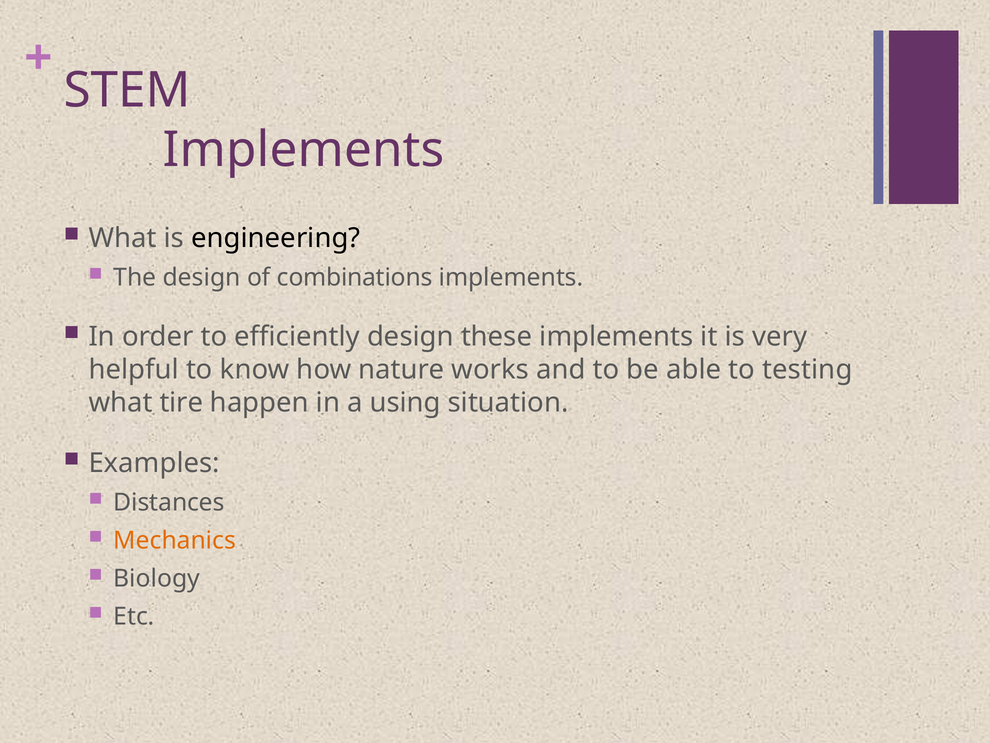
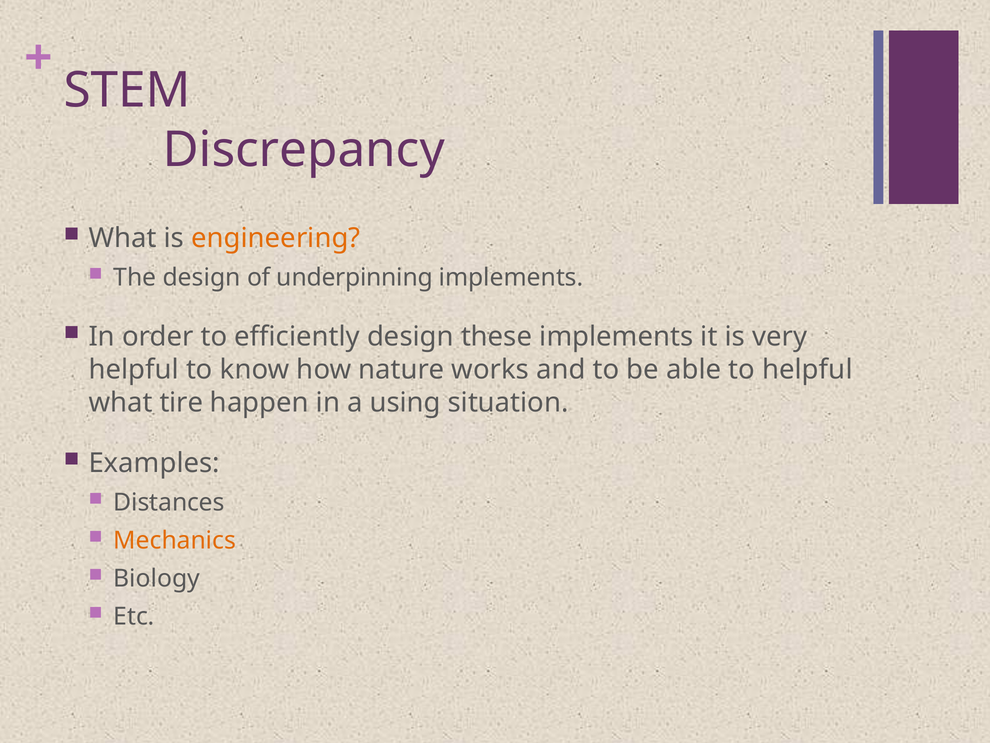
Implements at (304, 150): Implements -> Discrepancy
engineering colour: black -> orange
combinations: combinations -> underpinning
to testing: testing -> helpful
